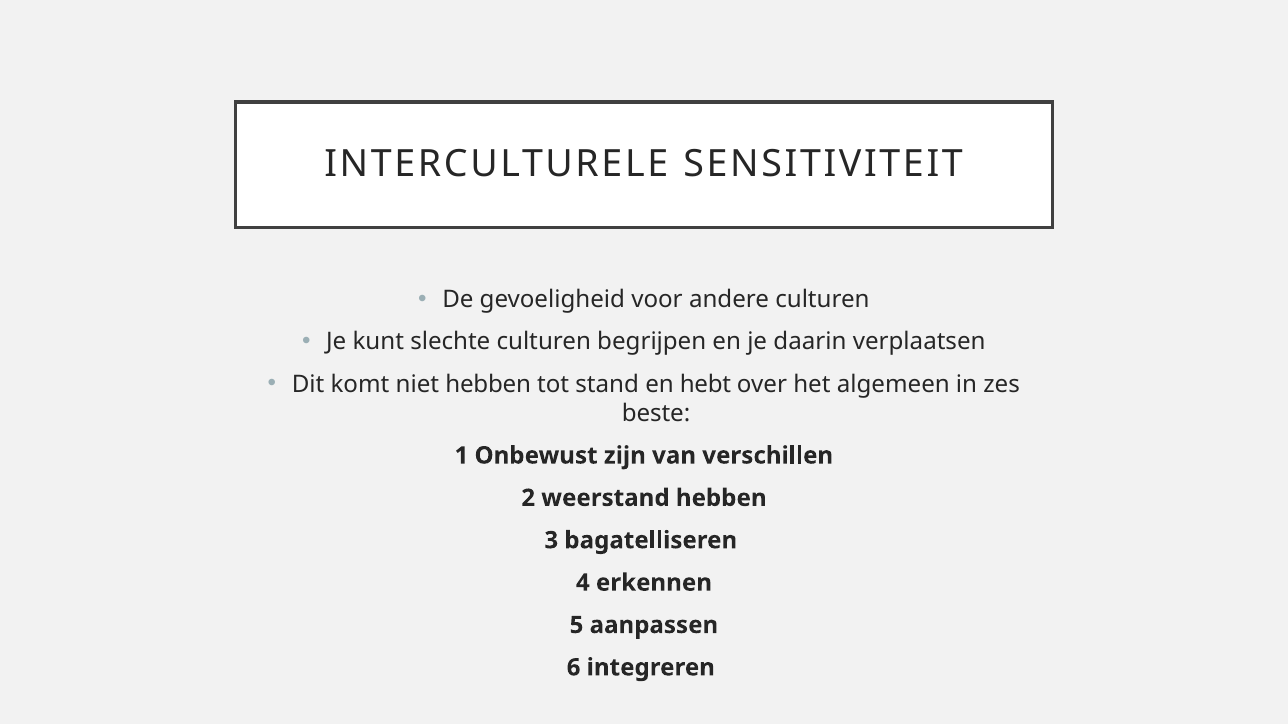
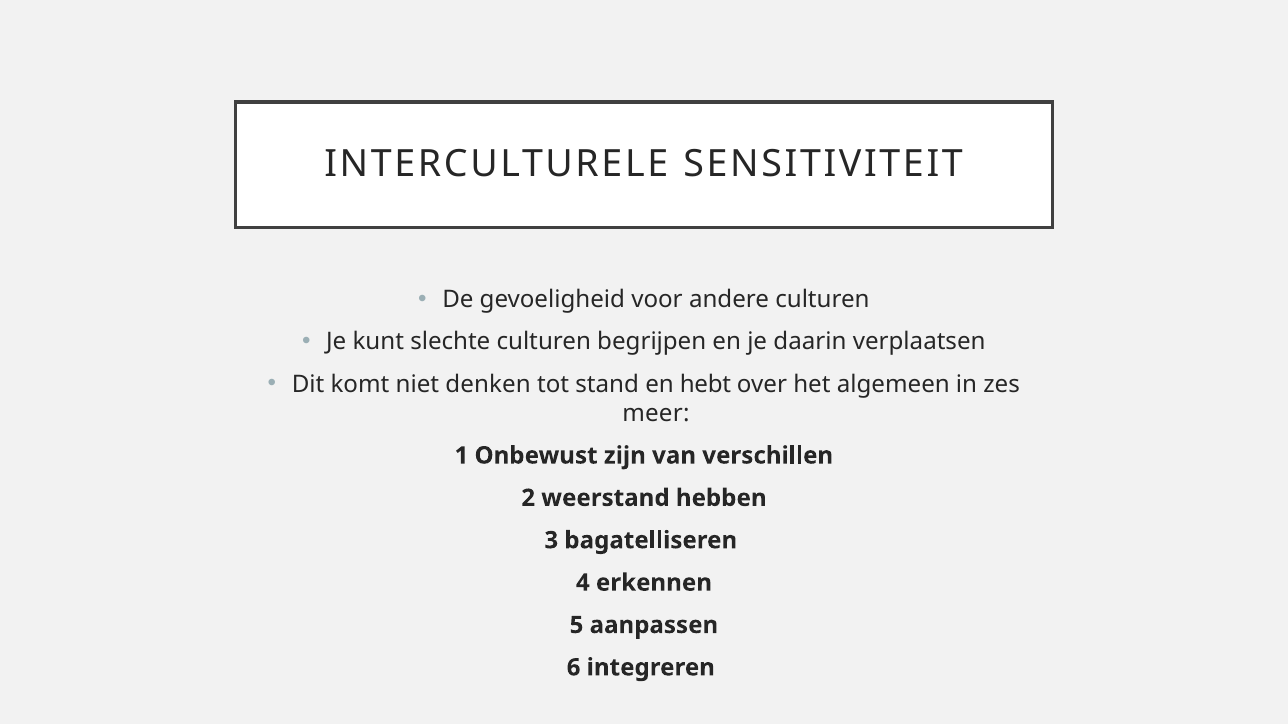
niet hebben: hebben -> denken
beste: beste -> meer
